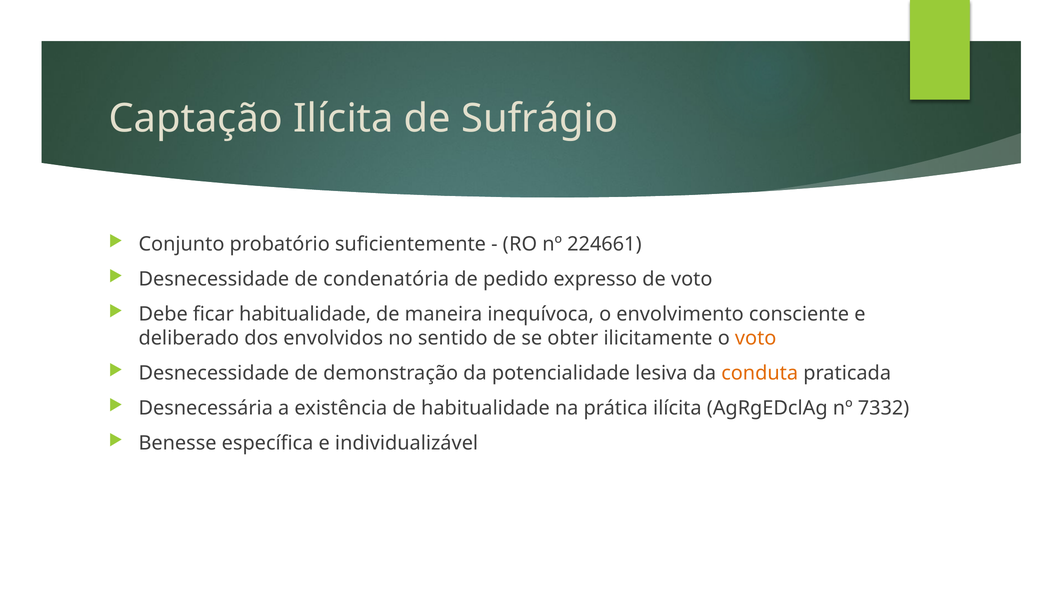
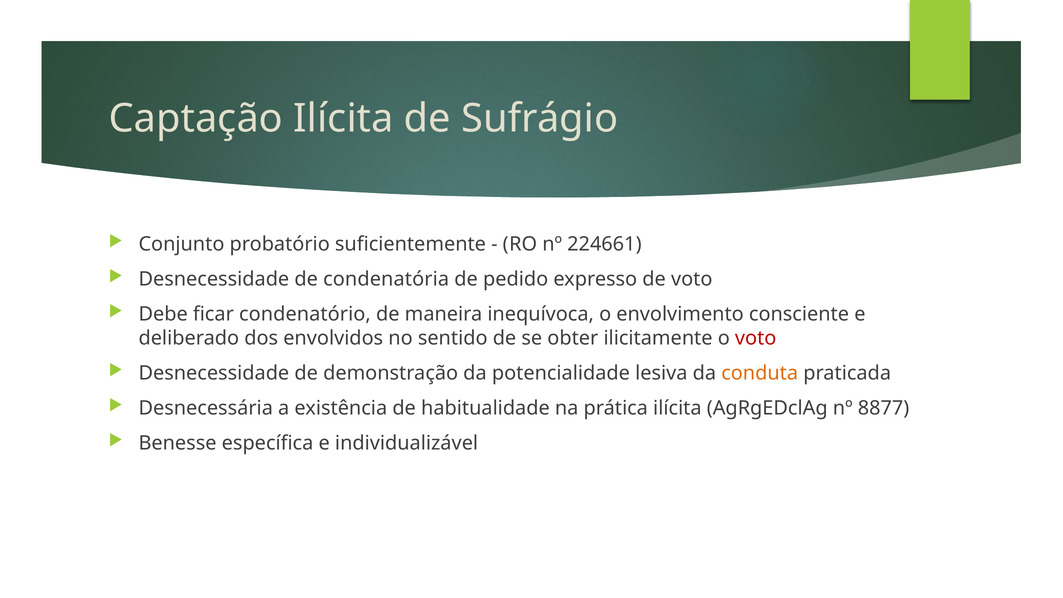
ficar habitualidade: habitualidade -> condenatório
voto at (756, 338) colour: orange -> red
7332: 7332 -> 8877
